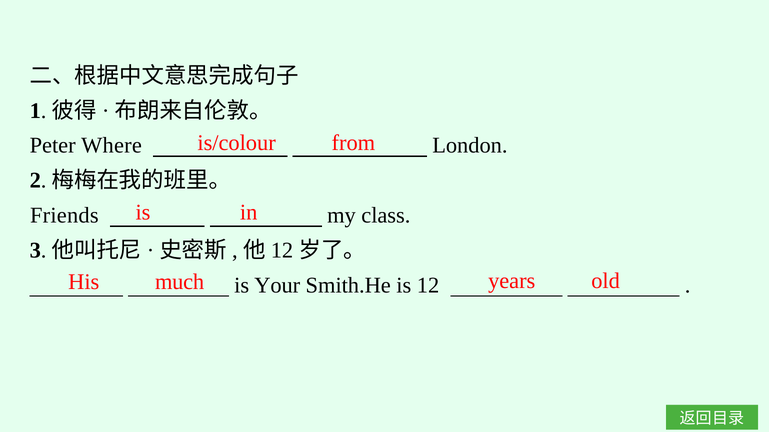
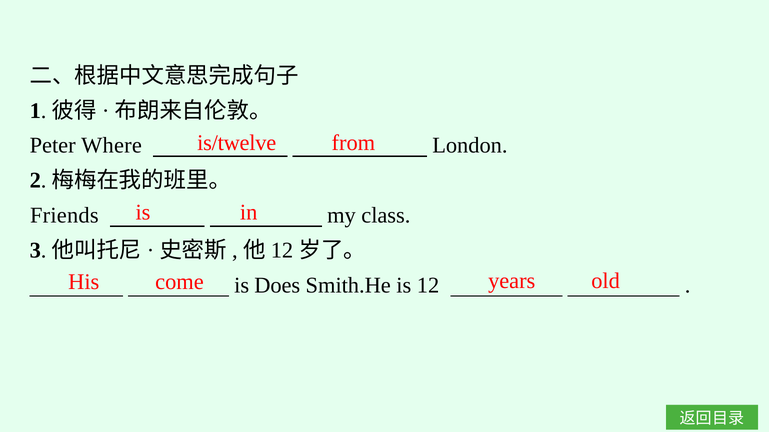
is/colour: is/colour -> is/twelve
much: much -> come
Your: Your -> Does
